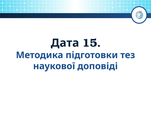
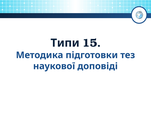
Дата: Дата -> Типи
